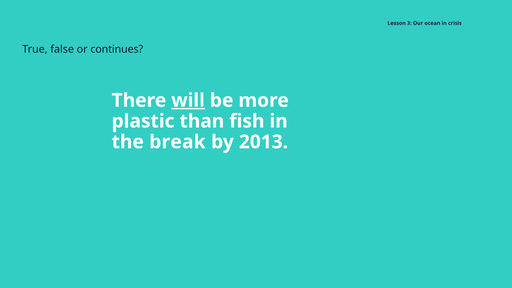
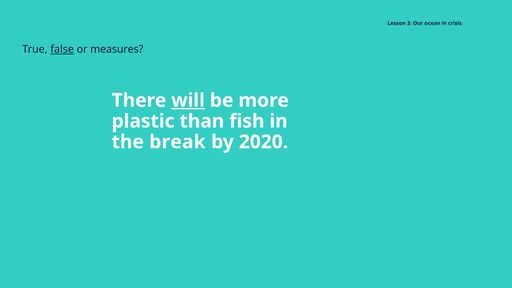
false underline: none -> present
continues: continues -> measures
2013: 2013 -> 2020
